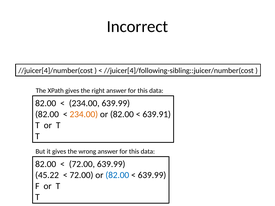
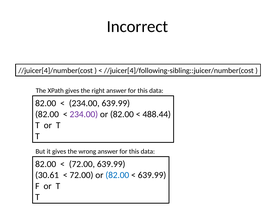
234.00 at (84, 114) colour: orange -> purple
639.91: 639.91 -> 488.44
45.22: 45.22 -> 30.61
